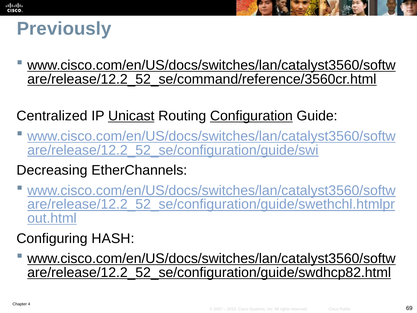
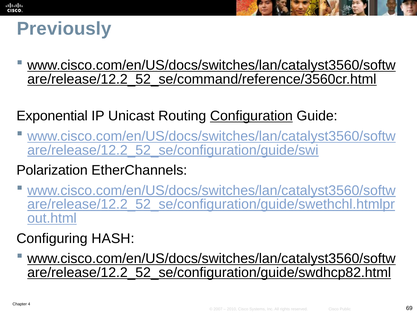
Centralized: Centralized -> Exponential
Unicast underline: present -> none
Decreasing: Decreasing -> Polarization
